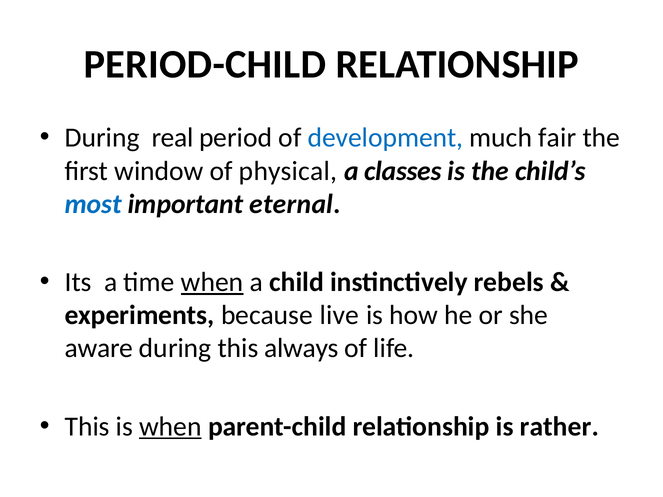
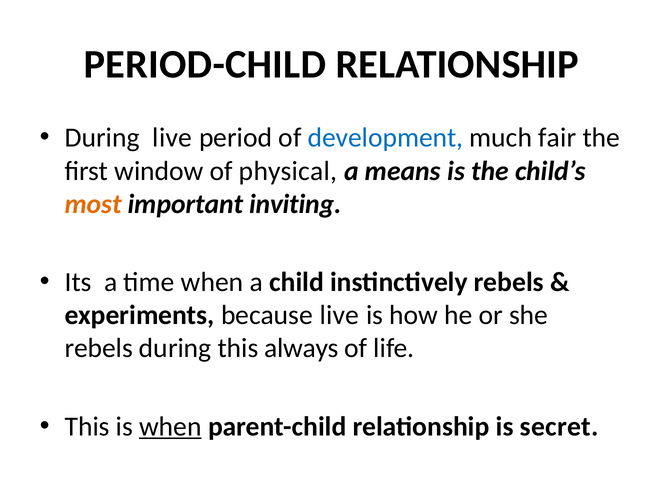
During real: real -> live
classes: classes -> means
most colour: blue -> orange
eternal: eternal -> inviting
when at (212, 282) underline: present -> none
aware at (99, 349): aware -> rebels
rather: rather -> secret
